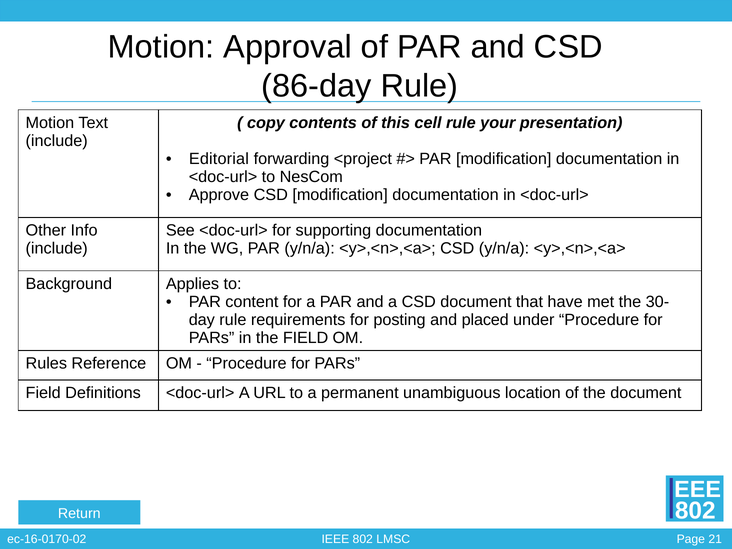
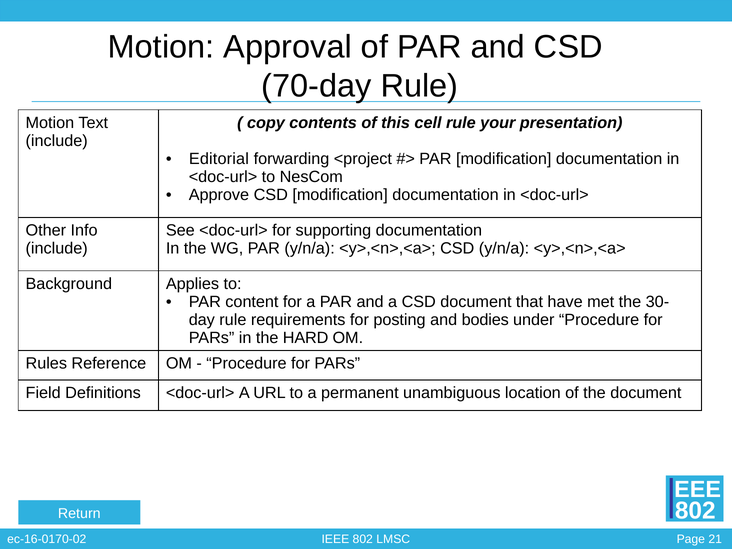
86-day: 86-day -> 70-day
placed: placed -> bodies
the FIELD: FIELD -> HARD
